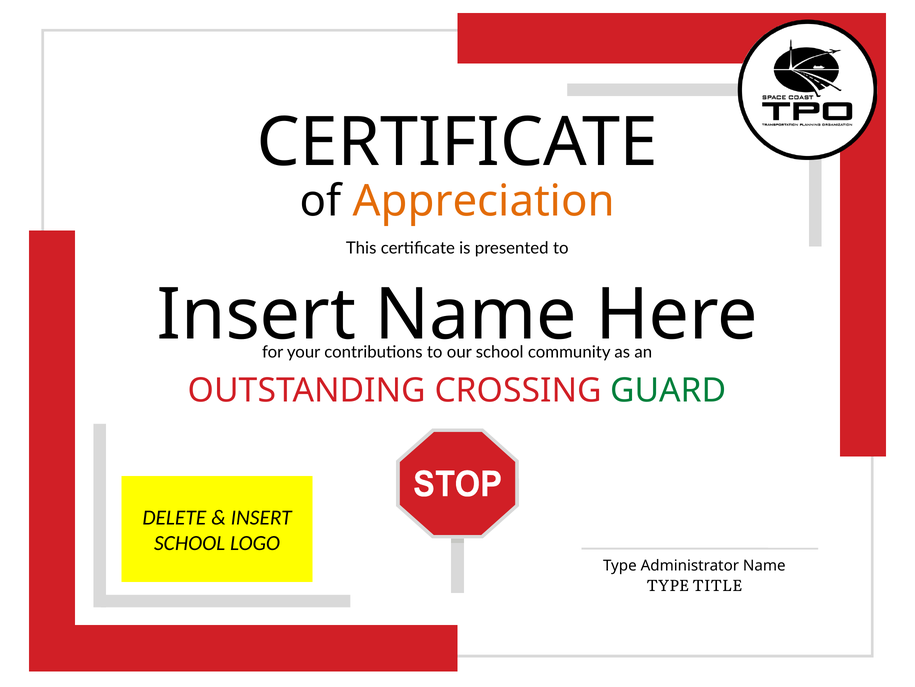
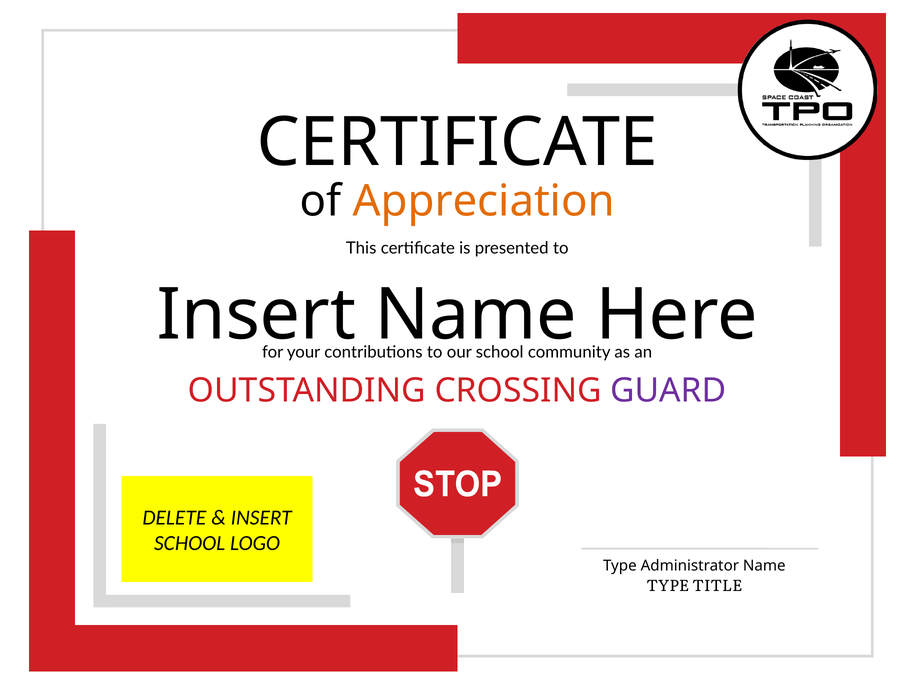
GUARD colour: green -> purple
